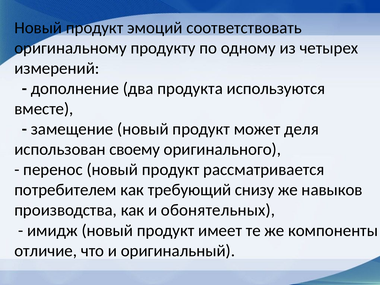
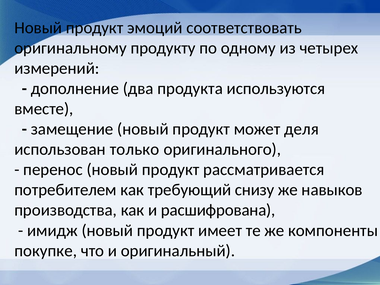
своему: своему -> только
обонятельных: обонятельных -> расшифрована
отличие: отличие -> покупке
